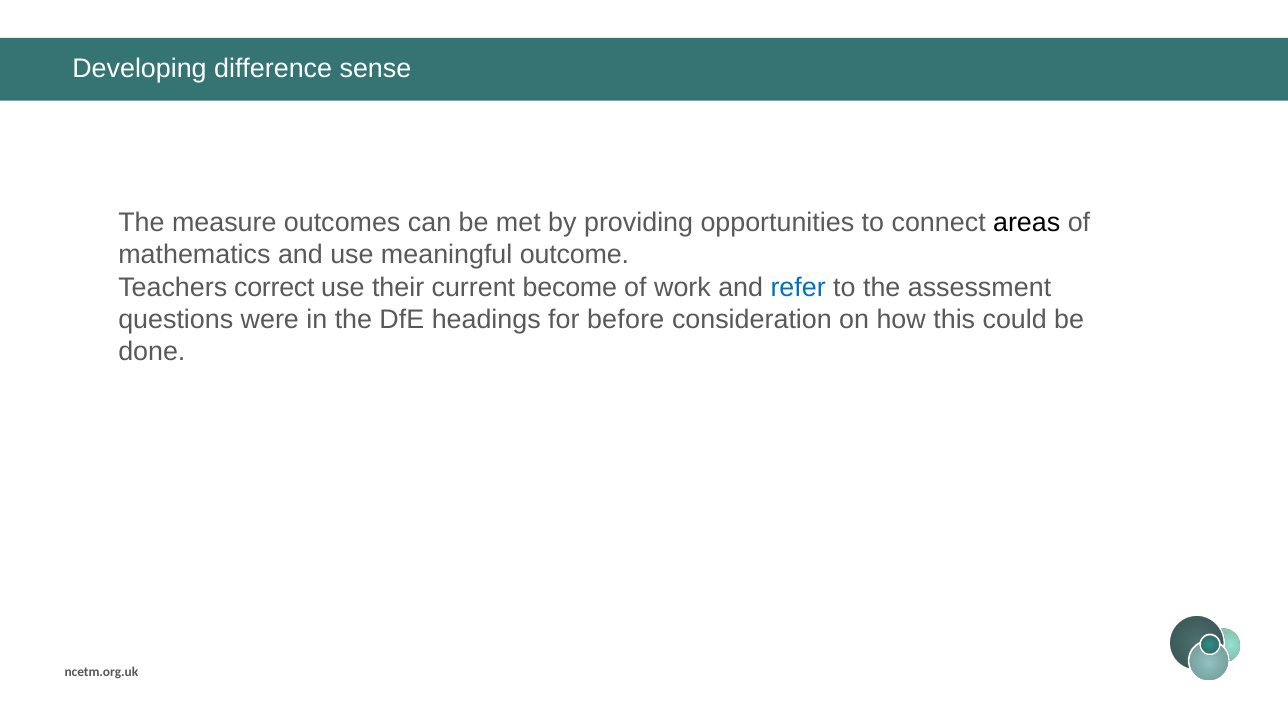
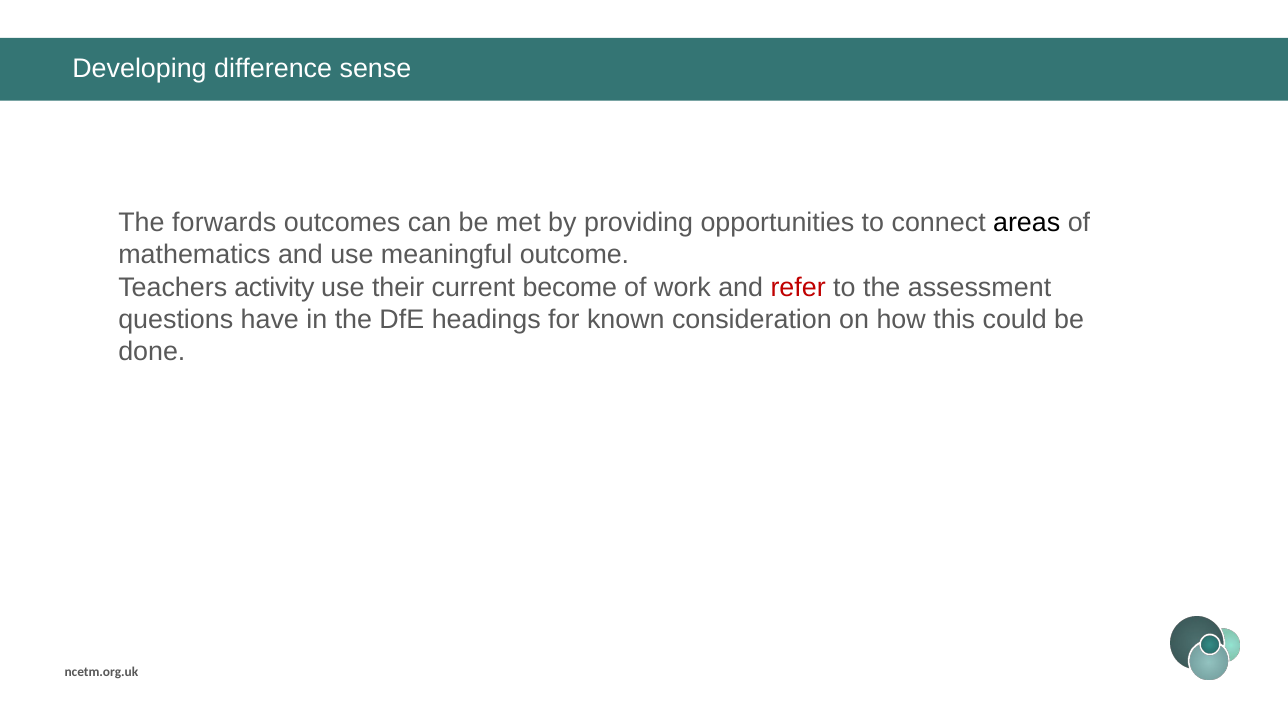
measure: measure -> forwards
correct: correct -> activity
refer colour: blue -> red
were: were -> have
before: before -> known
